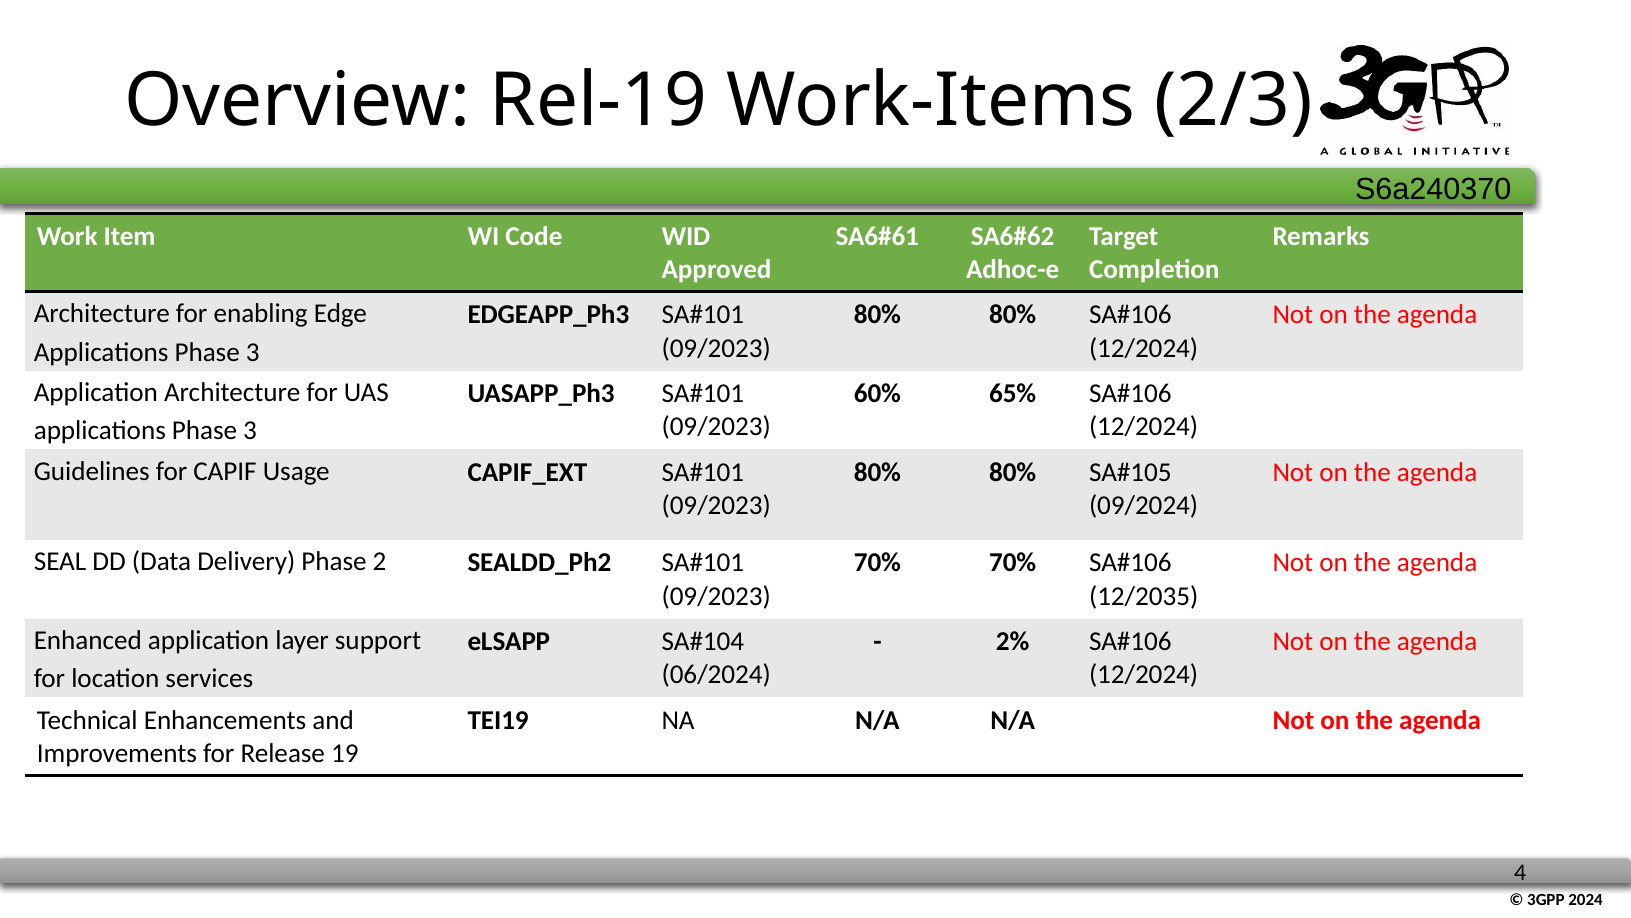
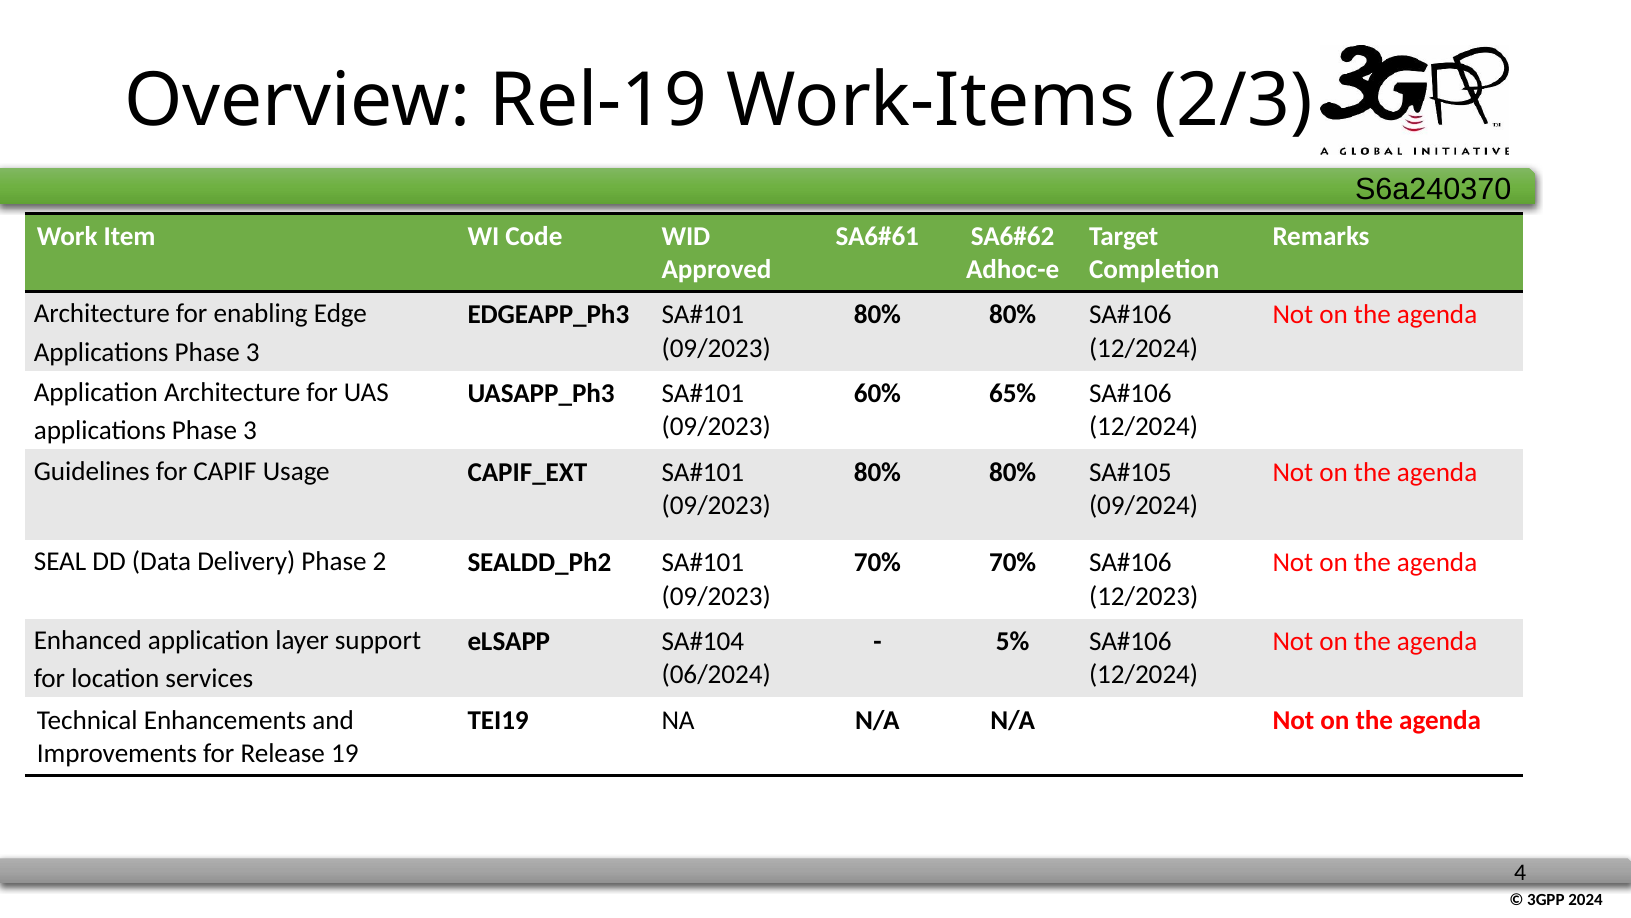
12/2035: 12/2035 -> 12/2023
2%: 2% -> 5%
